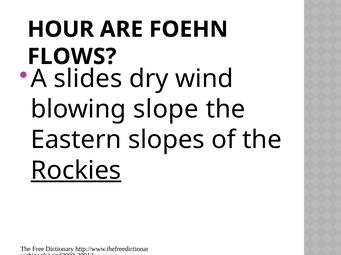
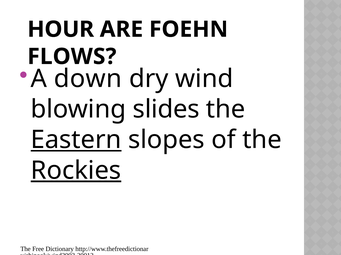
slides: slides -> down
slope: slope -> slides
Eastern underline: none -> present
